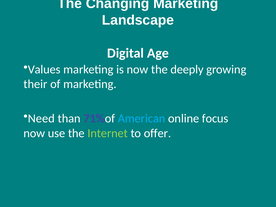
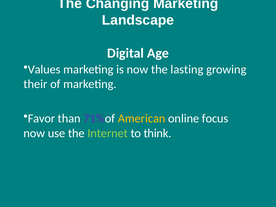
deeply: deeply -> lasting
Need: Need -> Favor
American colour: light blue -> yellow
offer: offer -> think
